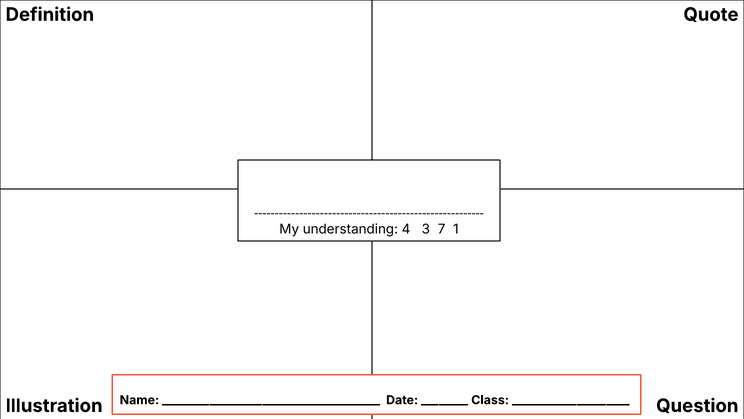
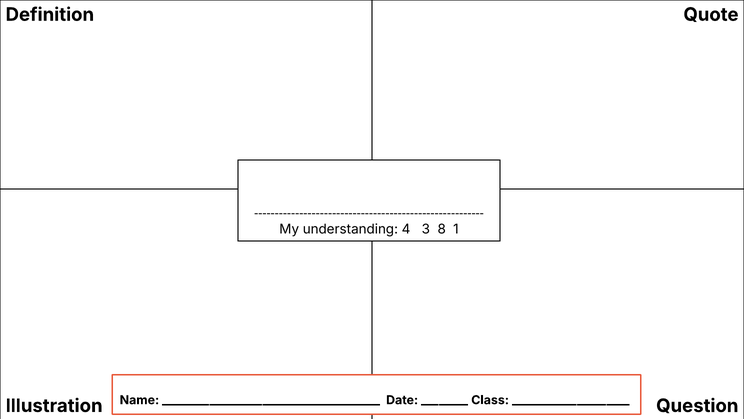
7: 7 -> 8
